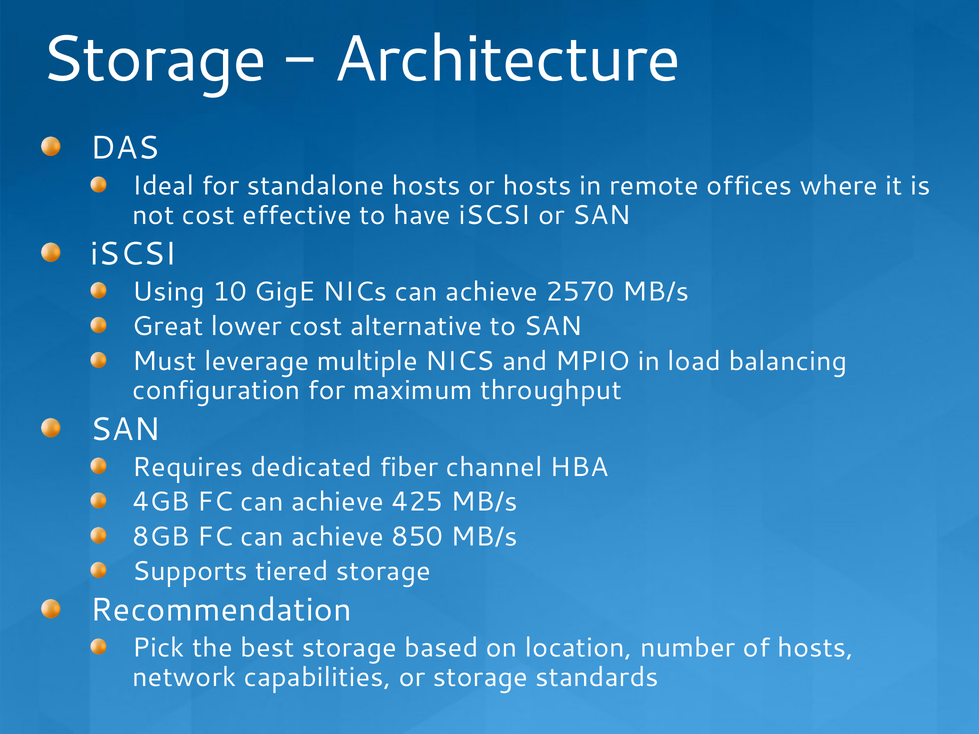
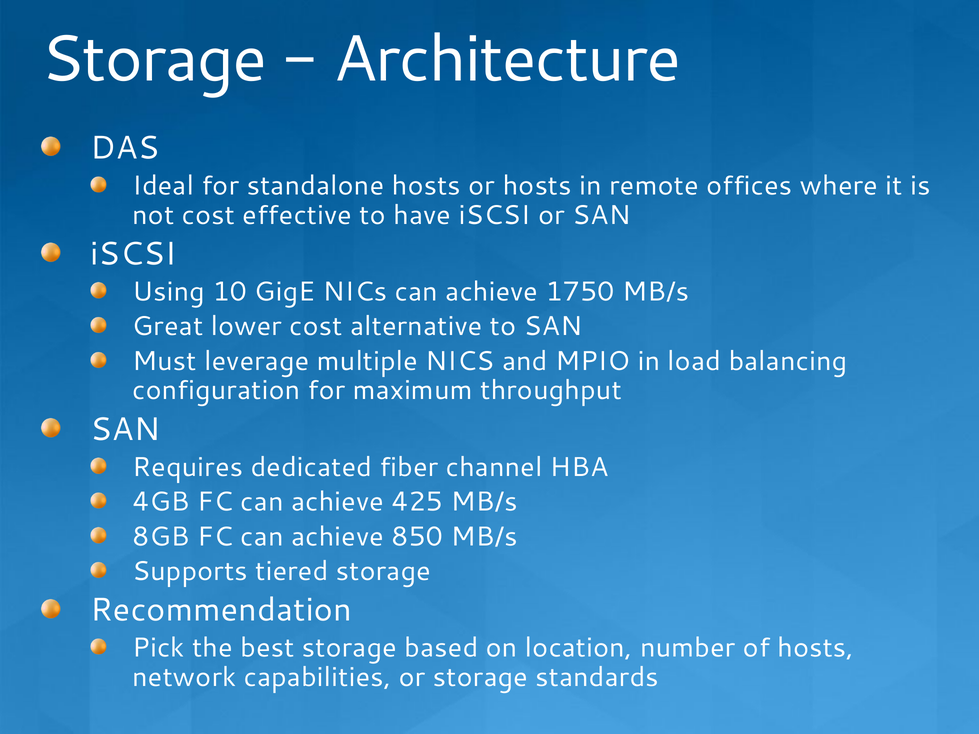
2570: 2570 -> 1750
